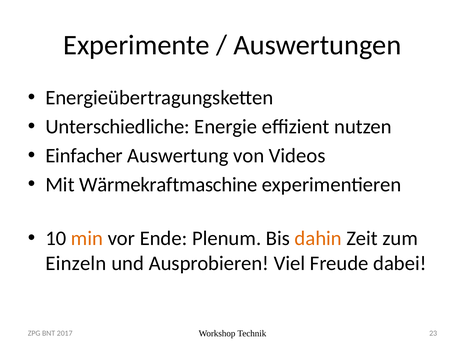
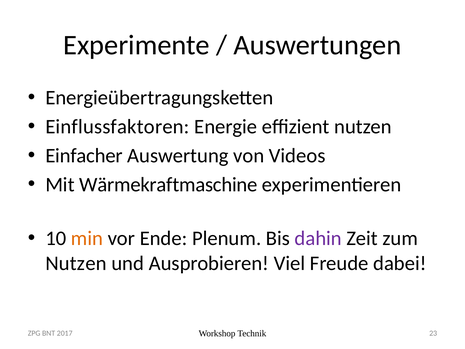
Unterschiedliche: Unterschiedliche -> Einflussfaktoren
dahin colour: orange -> purple
Einzeln at (76, 263): Einzeln -> Nutzen
